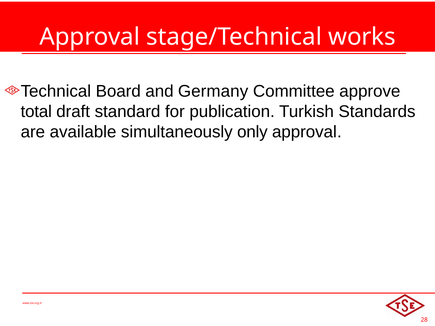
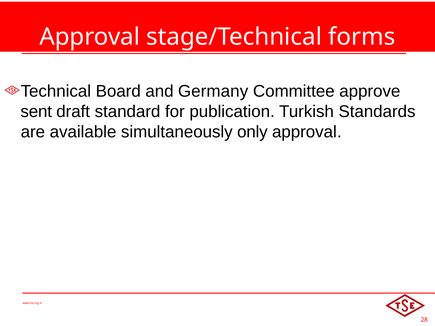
works: works -> forms
total: total -> sent
